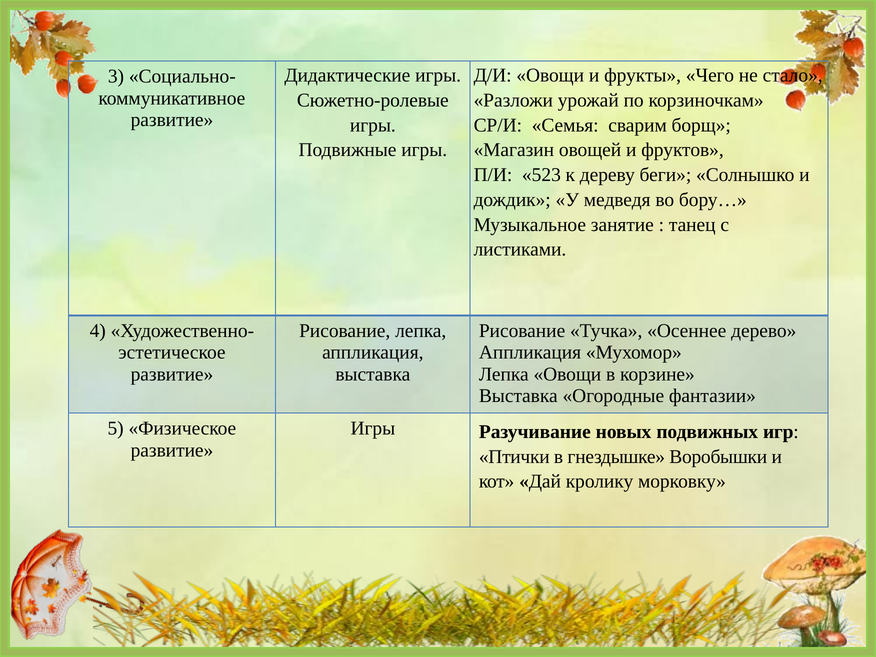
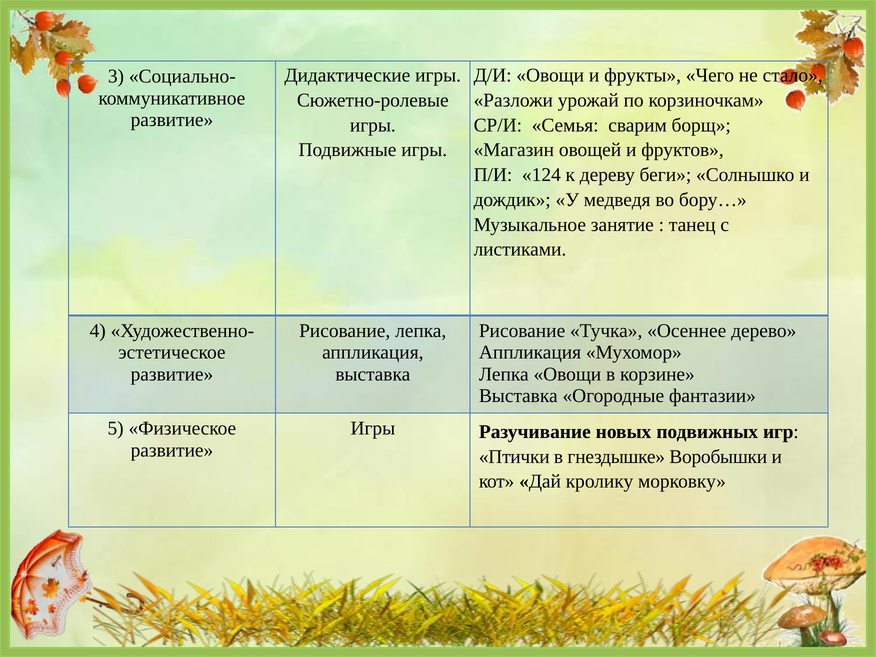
523: 523 -> 124
